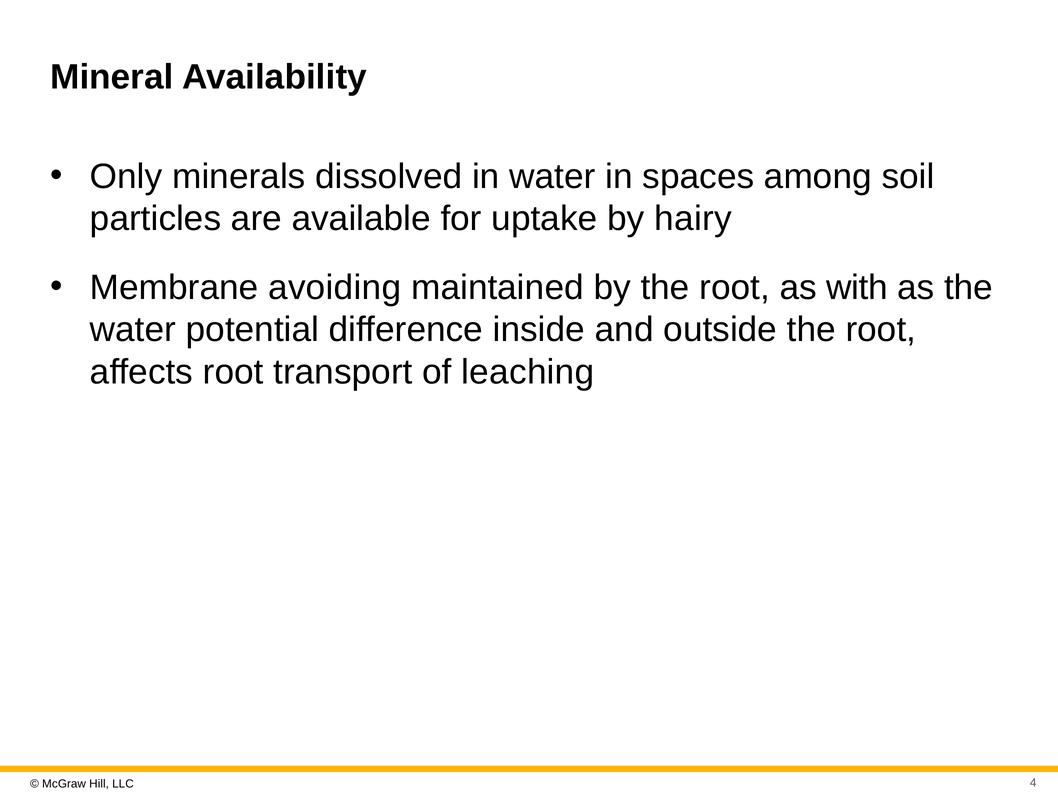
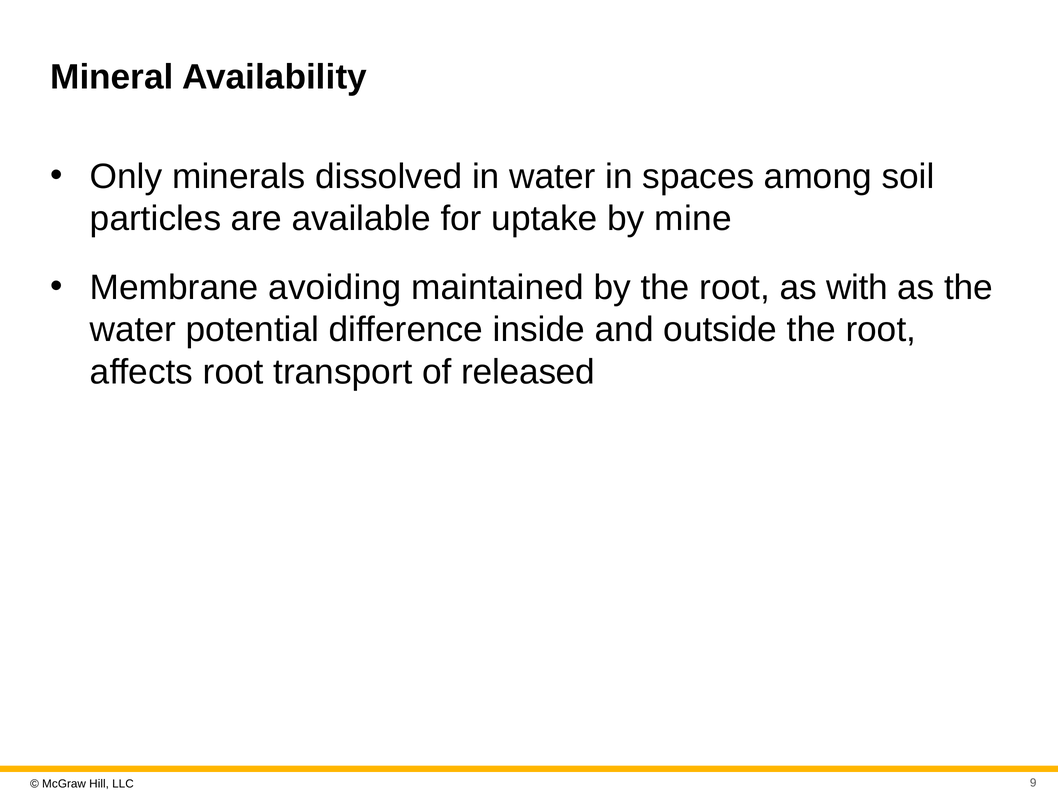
hairy: hairy -> mine
leaching: leaching -> released
4: 4 -> 9
